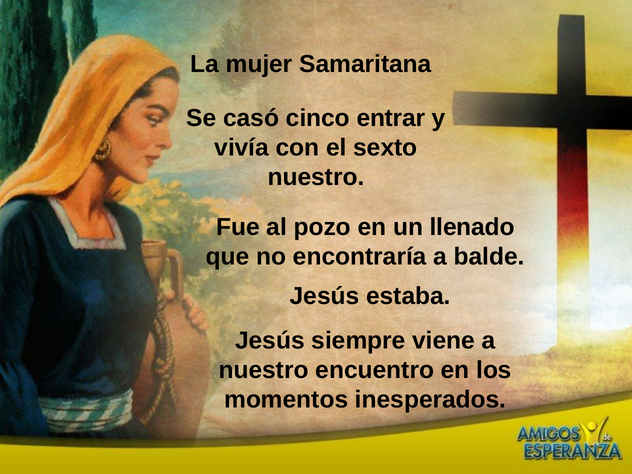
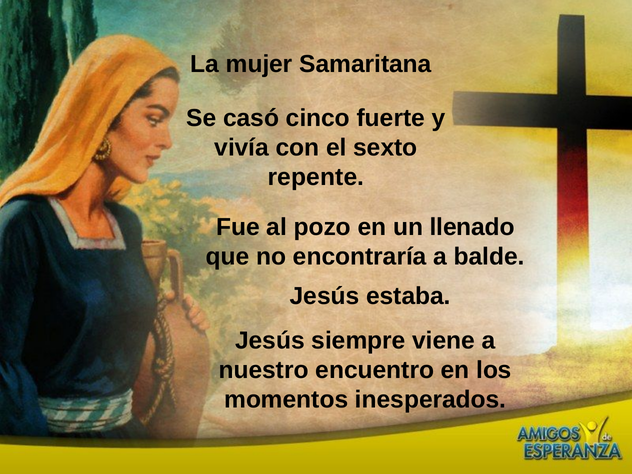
entrar: entrar -> fuerte
nuestro at (316, 177): nuestro -> repente
